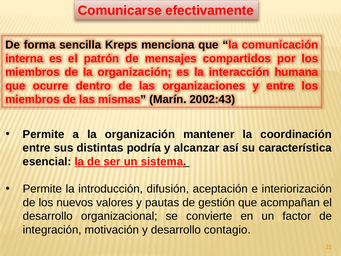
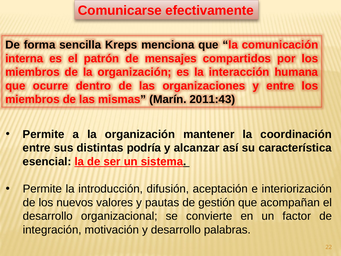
2002:43: 2002:43 -> 2011:43
contagio: contagio -> palabras
